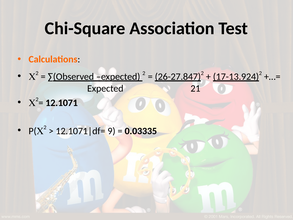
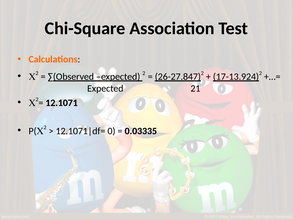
9: 9 -> 0
